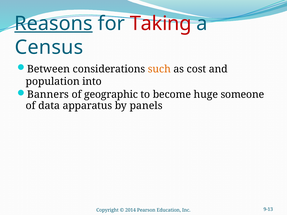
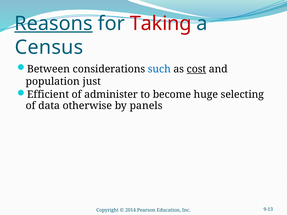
such colour: orange -> blue
cost underline: none -> present
into: into -> just
Banners: Banners -> Efficient
geographic: geographic -> administer
someone: someone -> selecting
apparatus: apparatus -> otherwise
